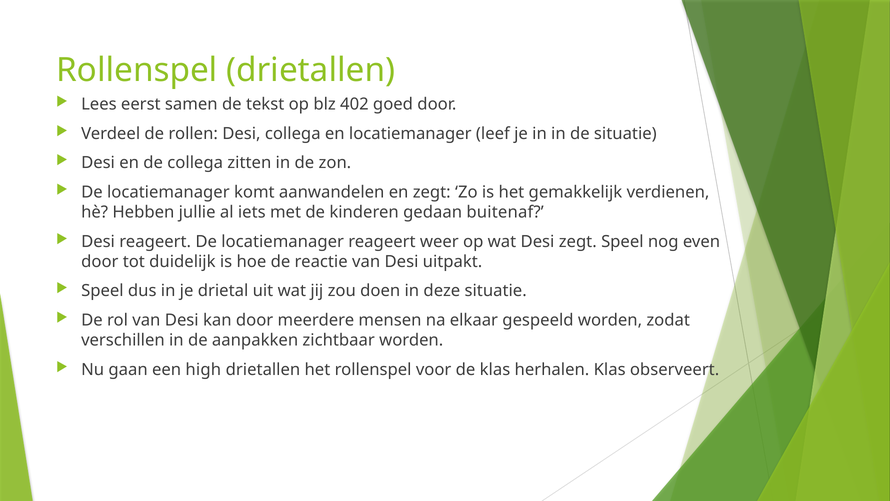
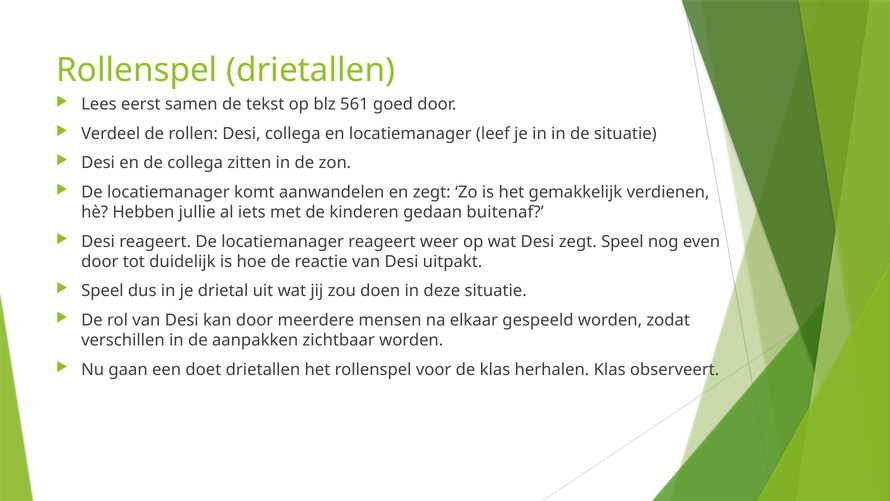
402: 402 -> 561
high: high -> doet
